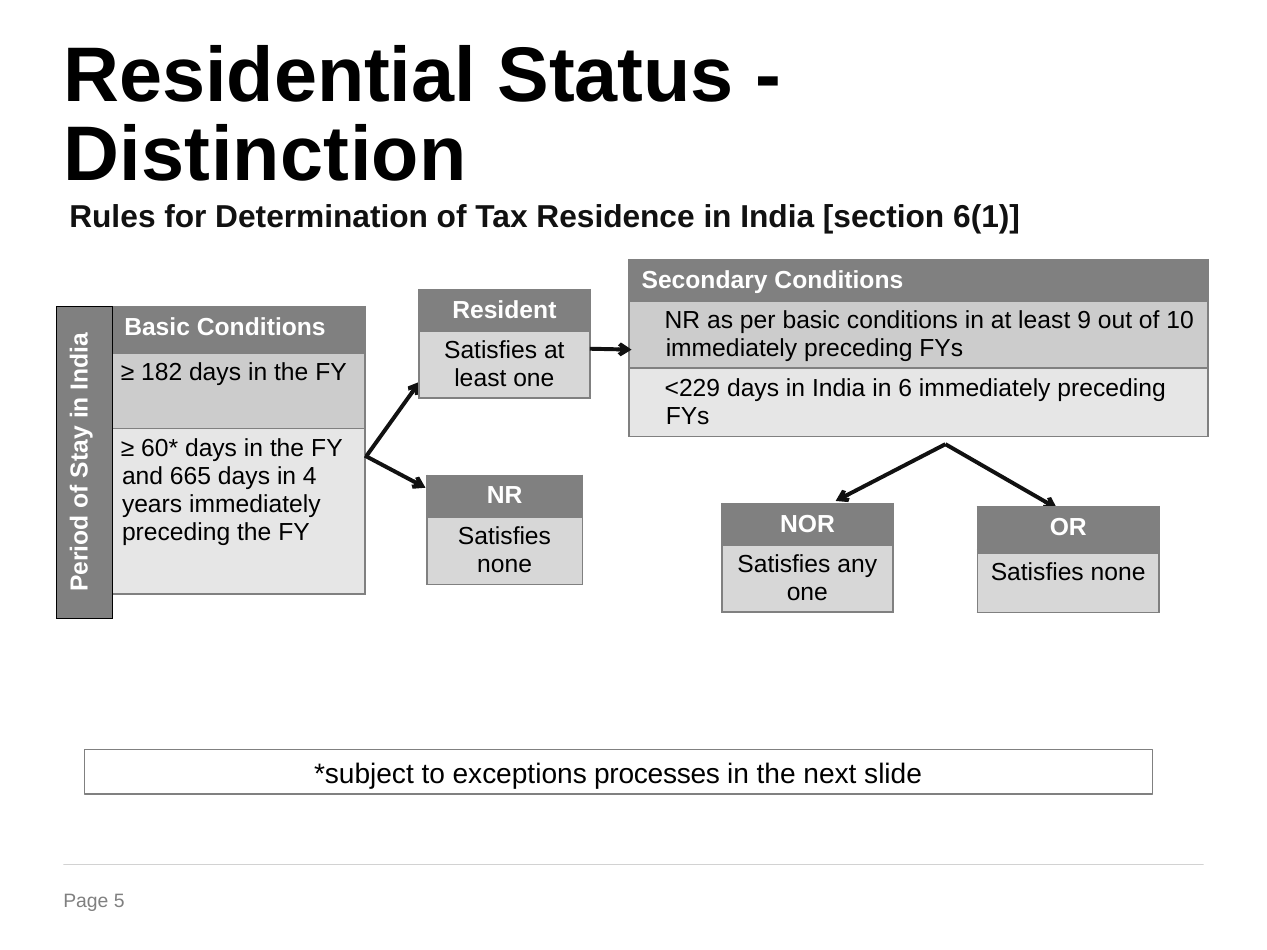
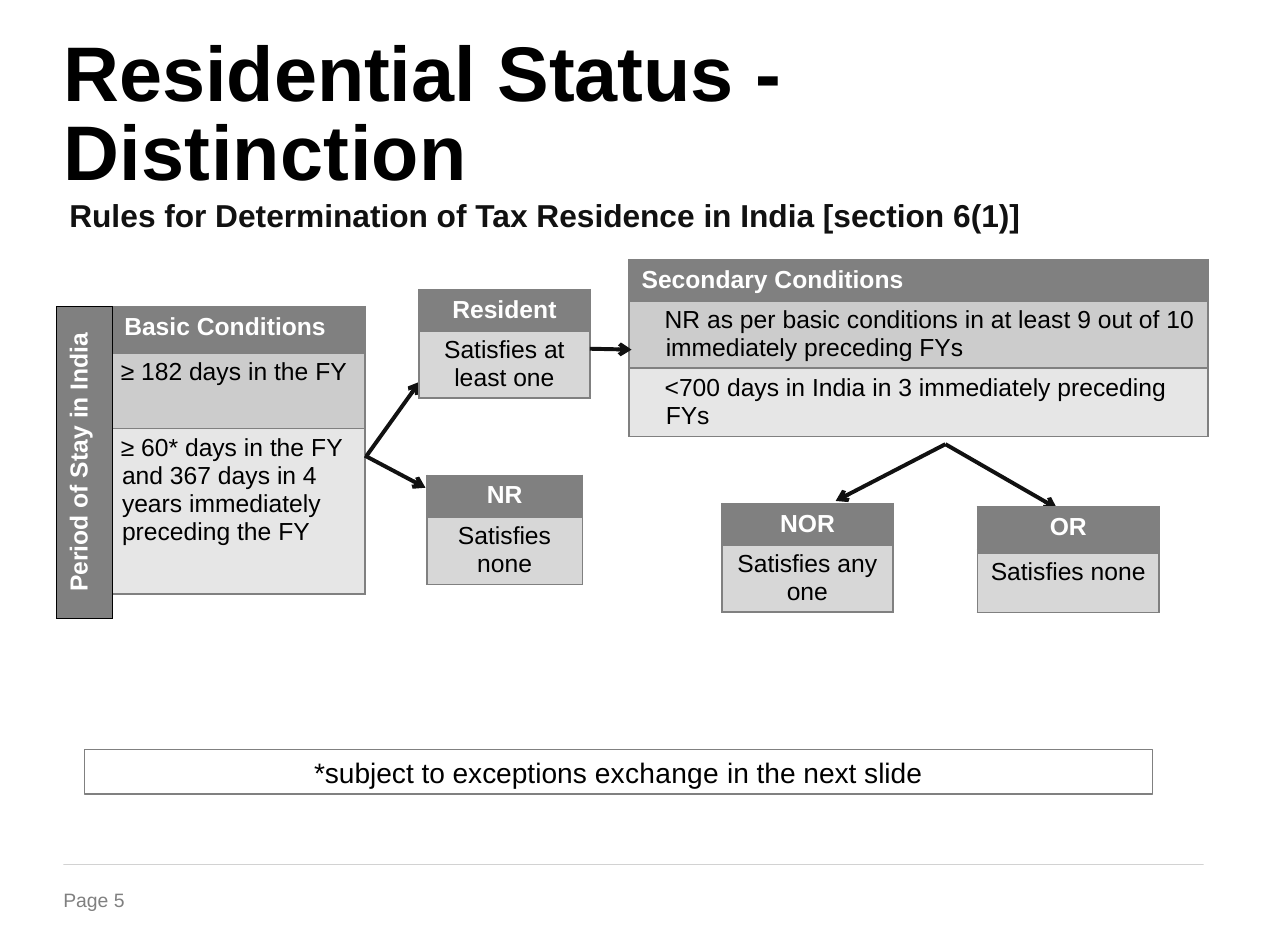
<229: <229 -> <700
6: 6 -> 3
665: 665 -> 367
processes: processes -> exchange
